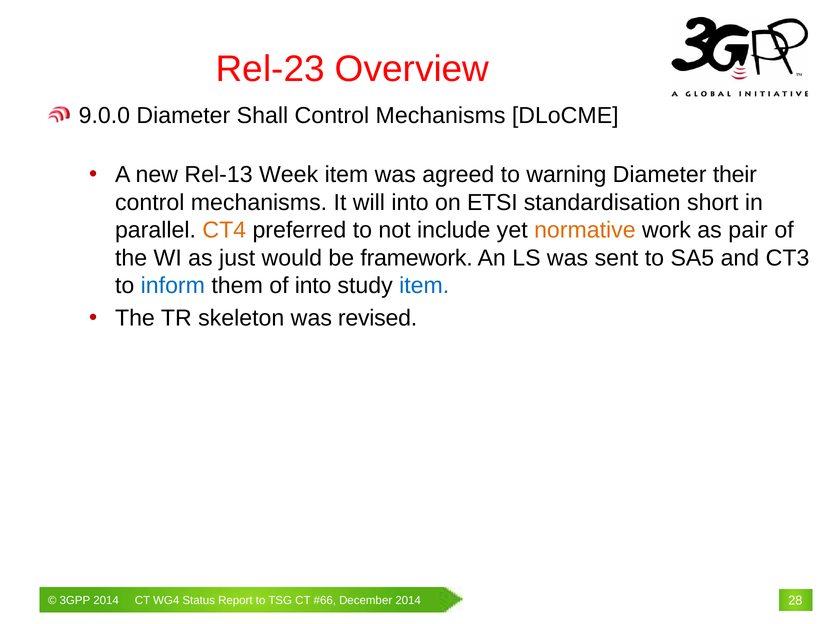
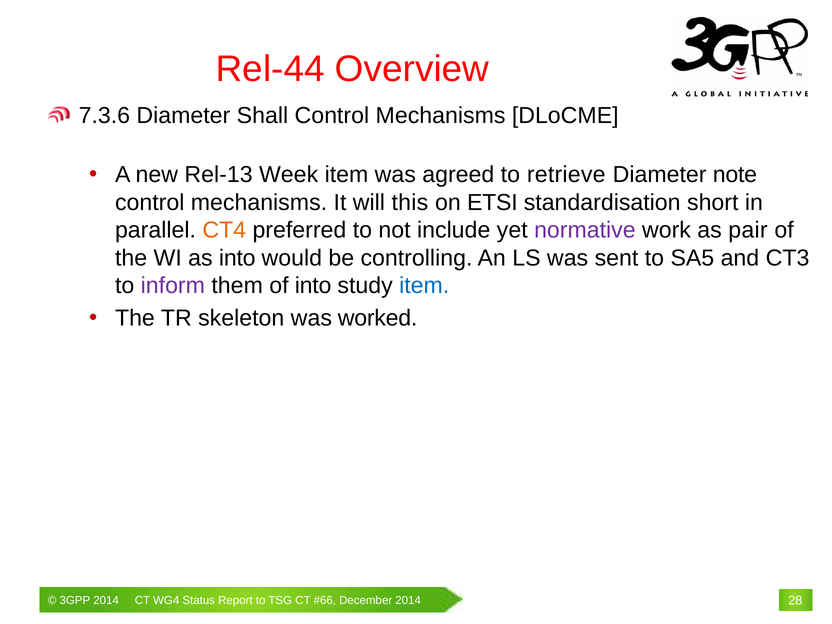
Rel-23: Rel-23 -> Rel-44
9.0.0: 9.0.0 -> 7.3.6
warning: warning -> retrieve
their: their -> note
will into: into -> this
normative colour: orange -> purple
as just: just -> into
framework: framework -> controlling
inform colour: blue -> purple
revised: revised -> worked
